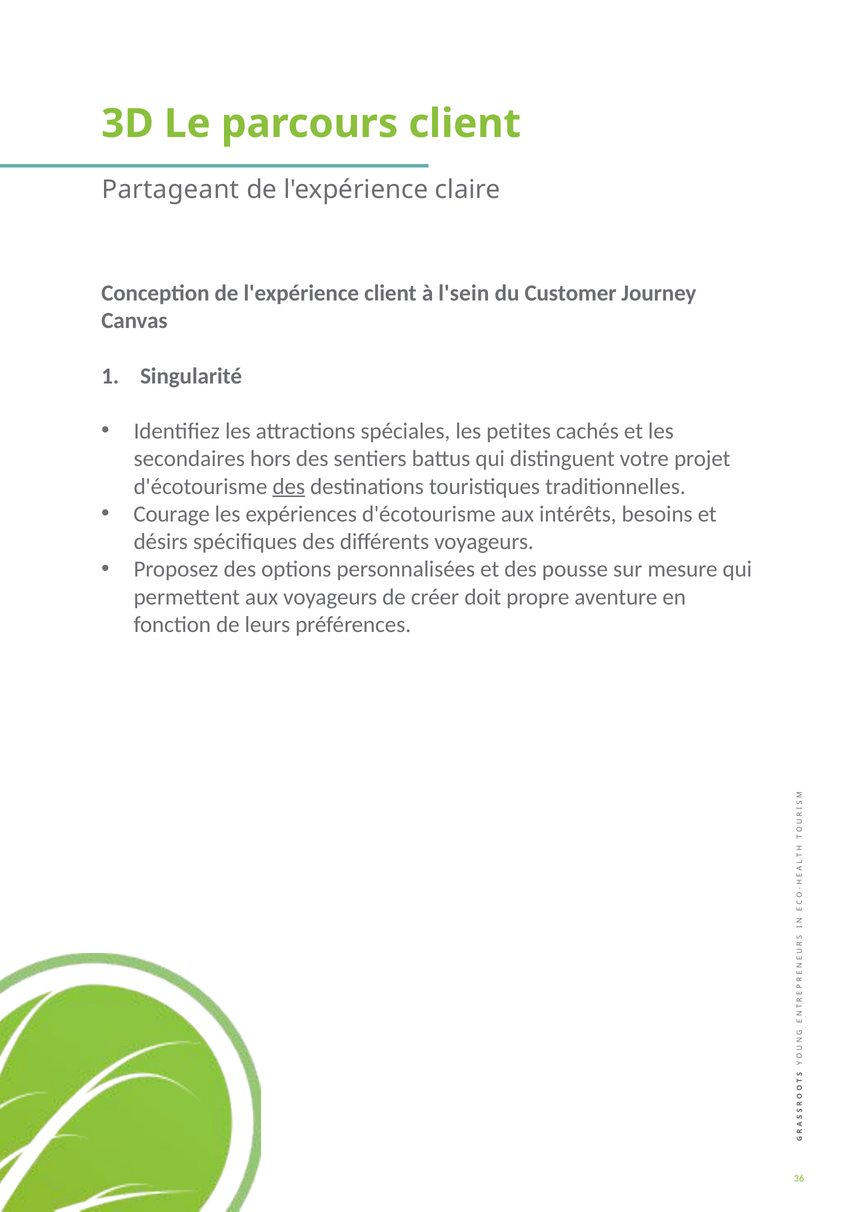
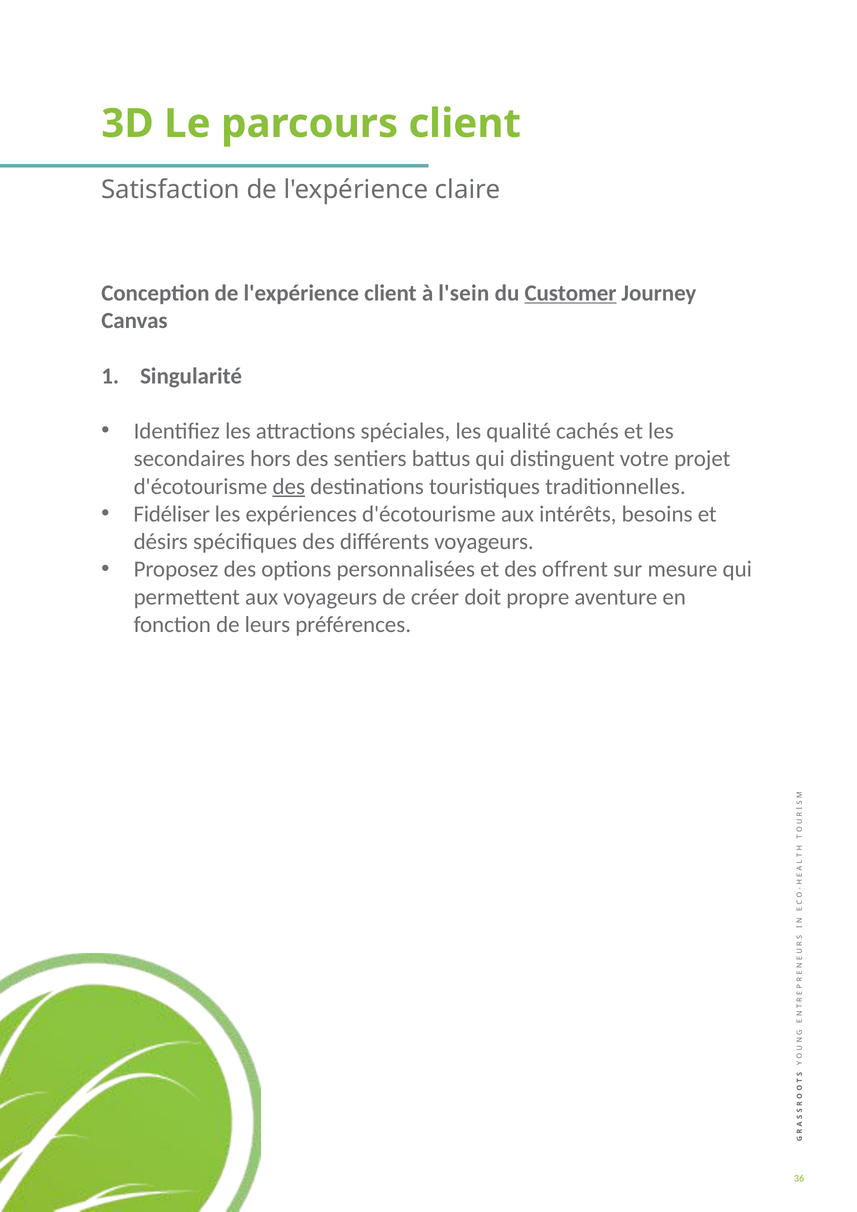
Partageant: Partageant -> Satisfaction
Customer underline: none -> present
petites: petites -> qualité
Courage: Courage -> Fidéliser
pousse: pousse -> offrent
